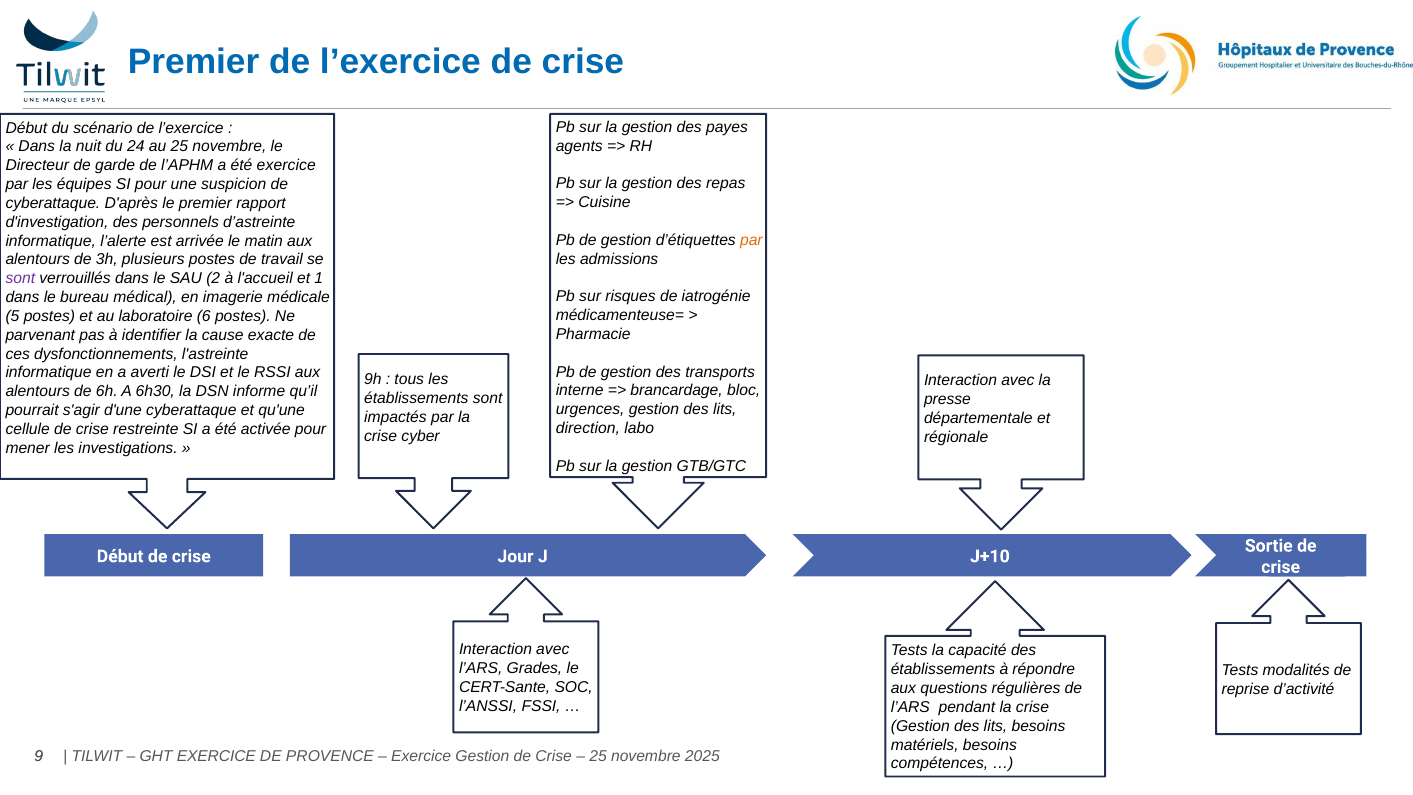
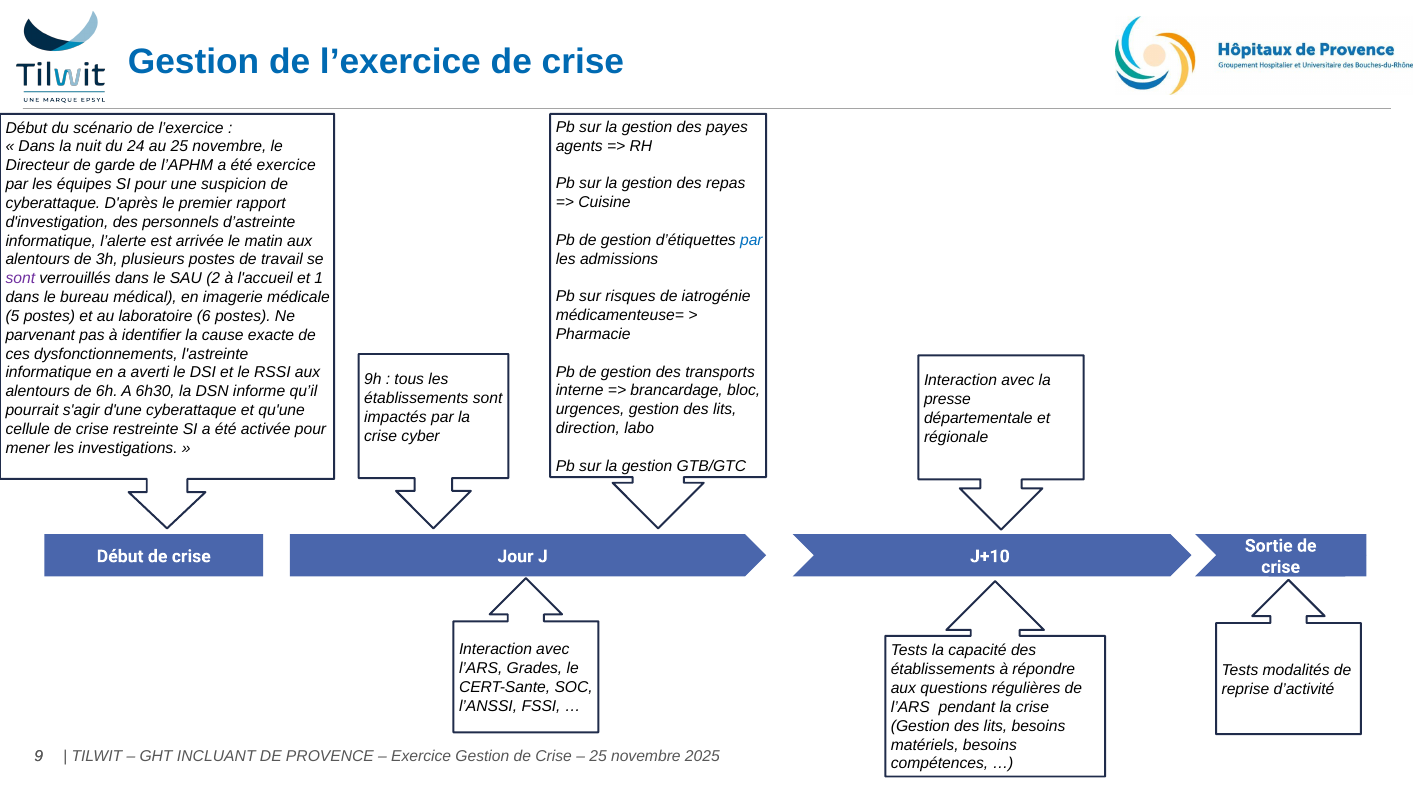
Premier at (194, 62): Premier -> Gestion
par at (751, 240) colour: orange -> blue
GHT EXERCICE: EXERCICE -> INCLUANT
